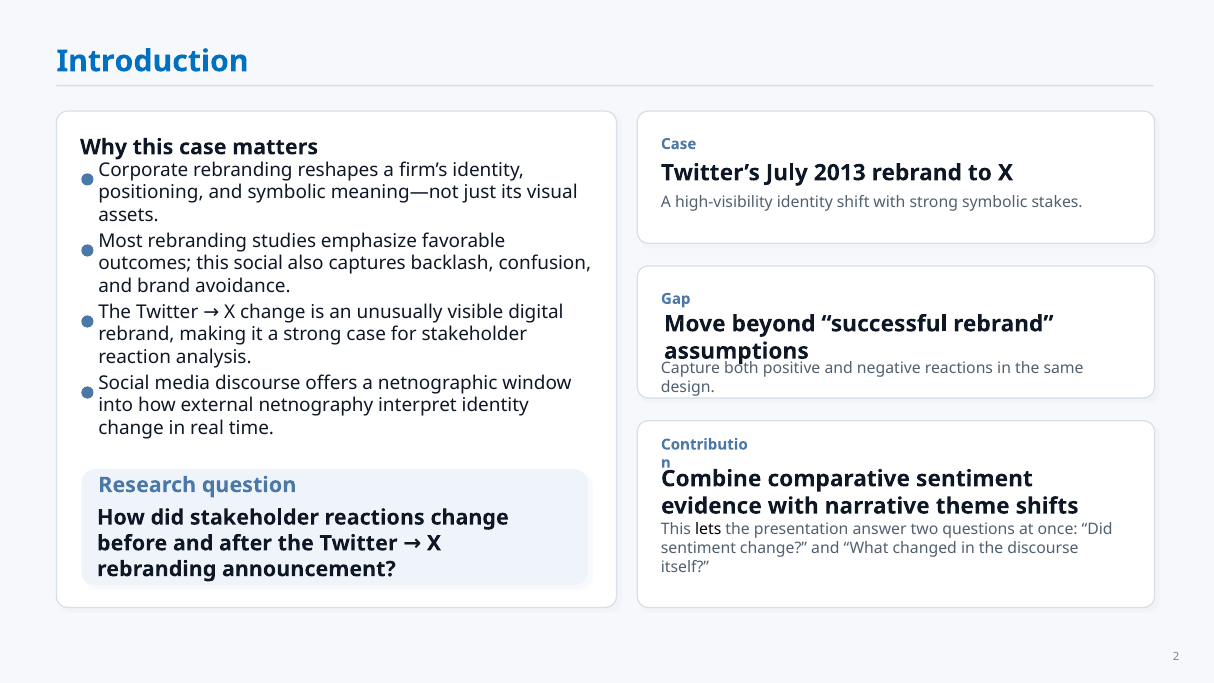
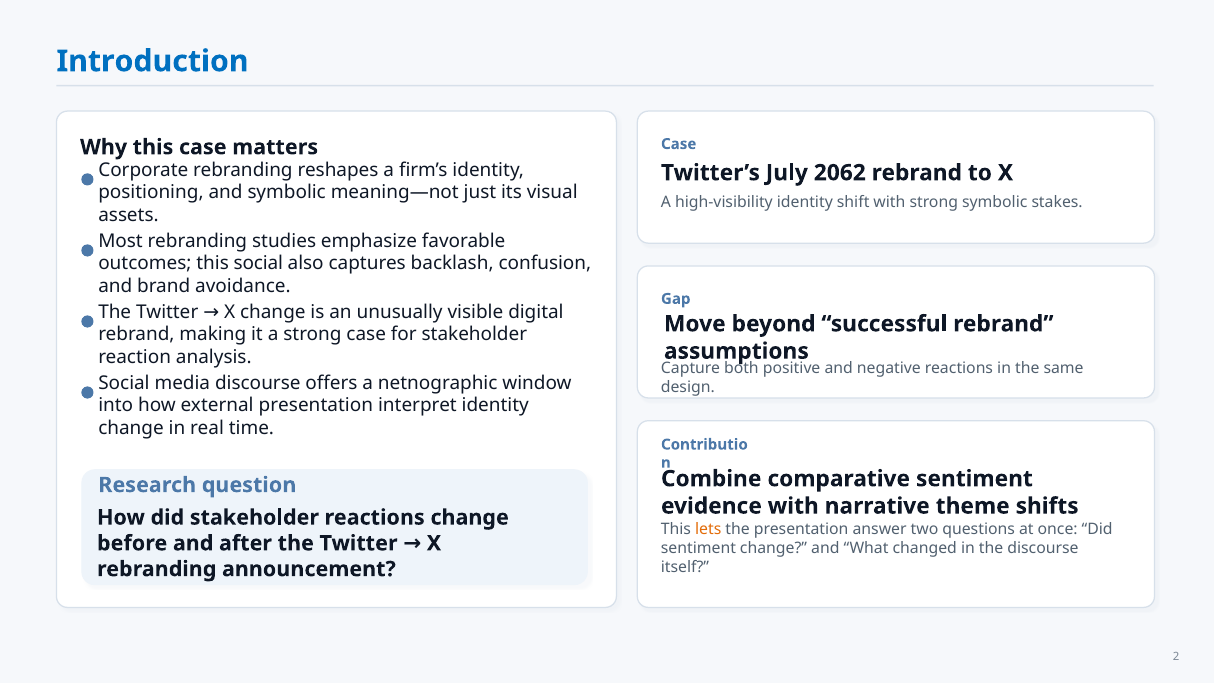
2013: 2013 -> 2062
external netnography: netnography -> presentation
lets colour: black -> orange
